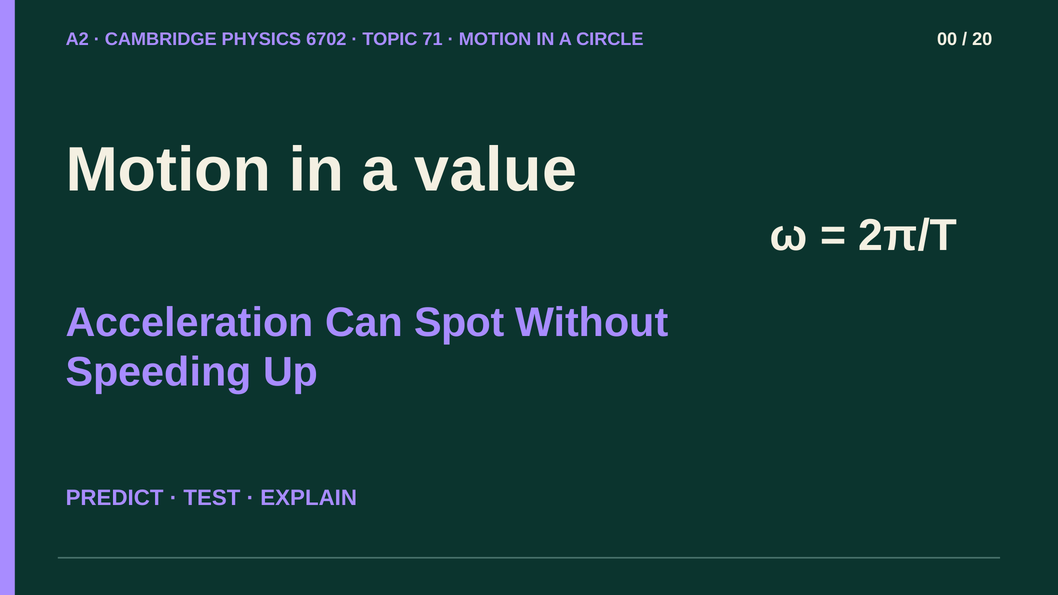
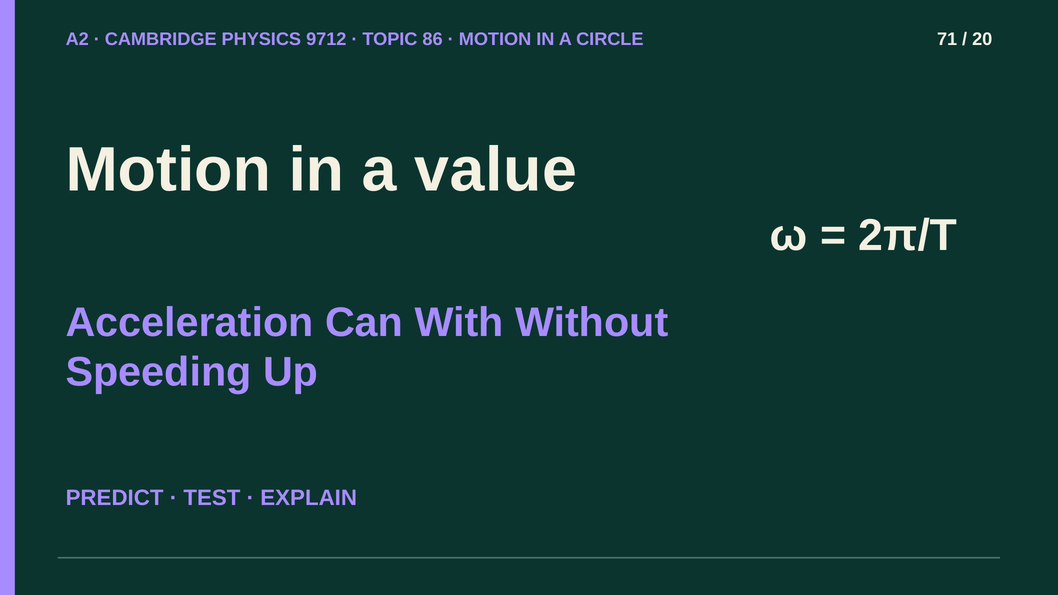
6702: 6702 -> 9712
71: 71 -> 86
00: 00 -> 71
Spot: Spot -> With
